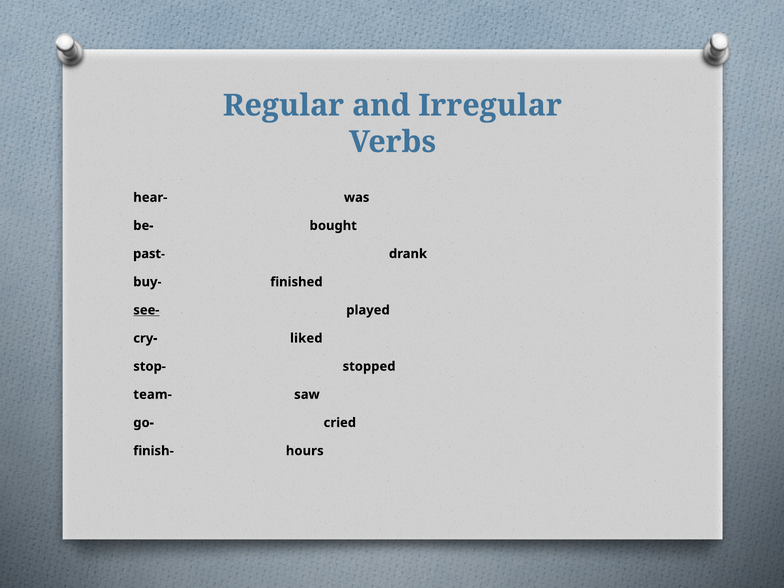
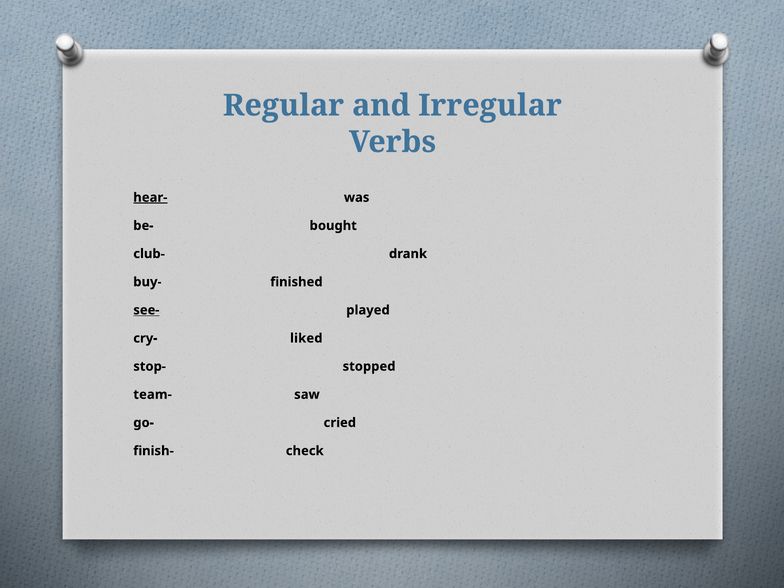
hear- underline: none -> present
past-: past- -> club-
hours: hours -> check
